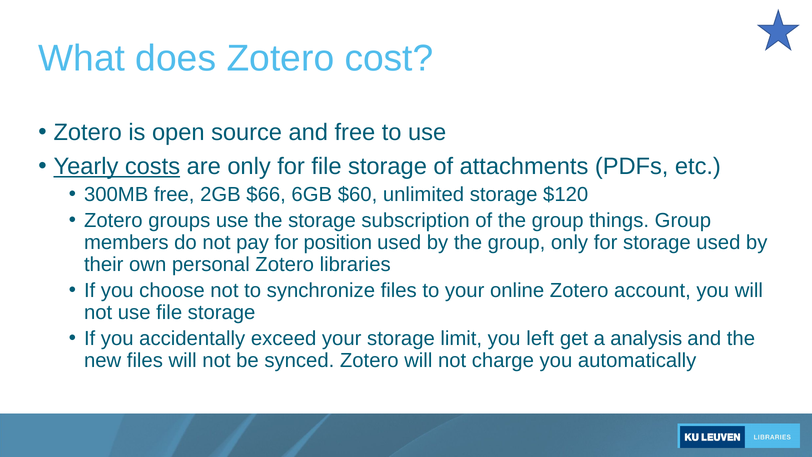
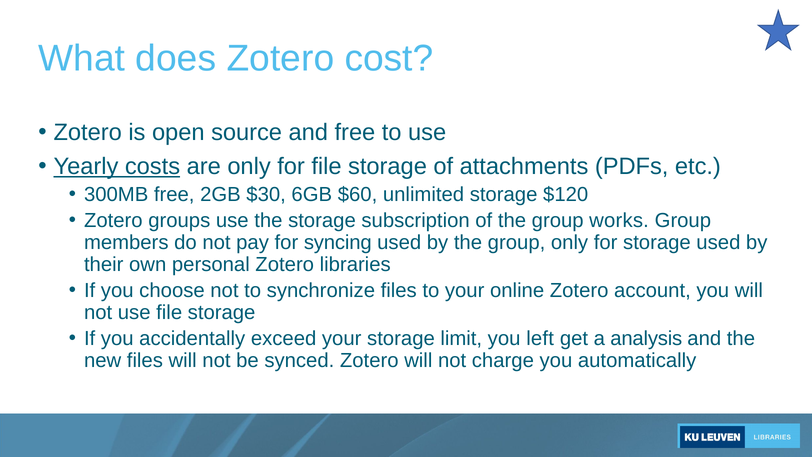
$66: $66 -> $30
things: things -> works
position: position -> syncing
